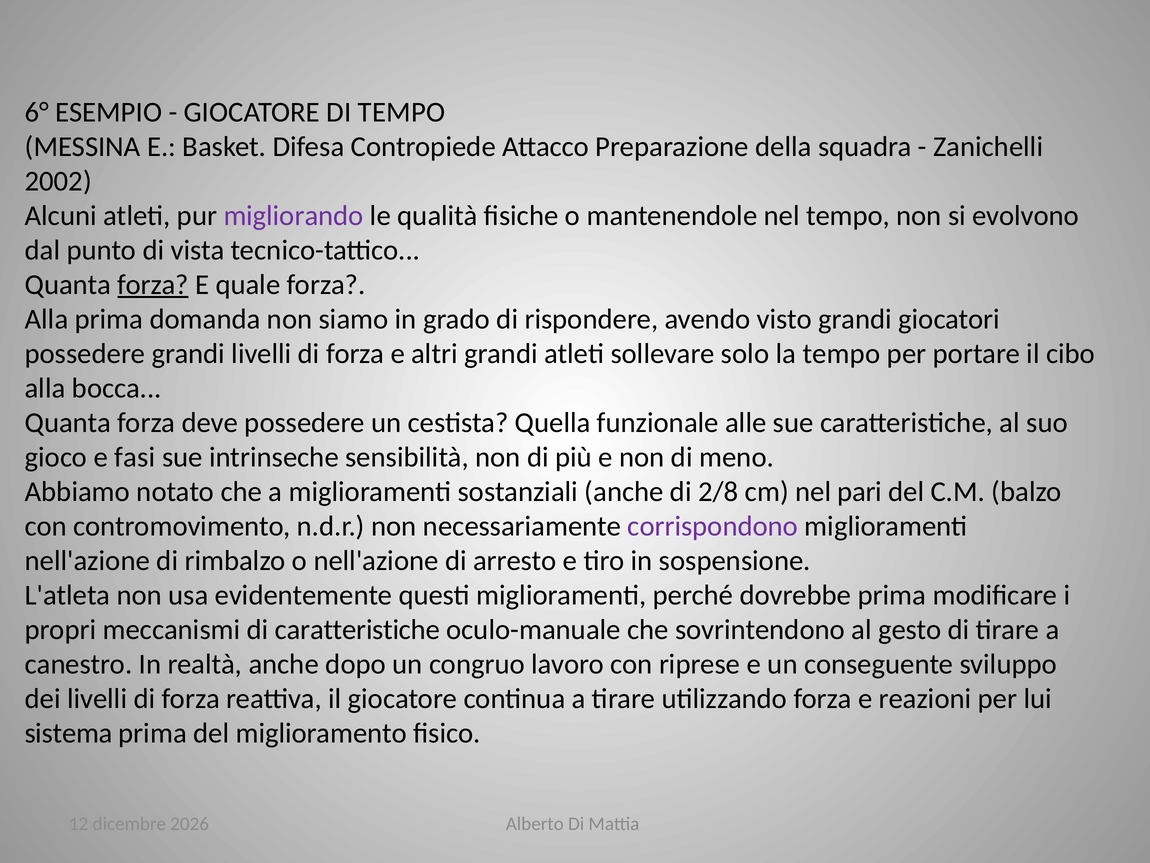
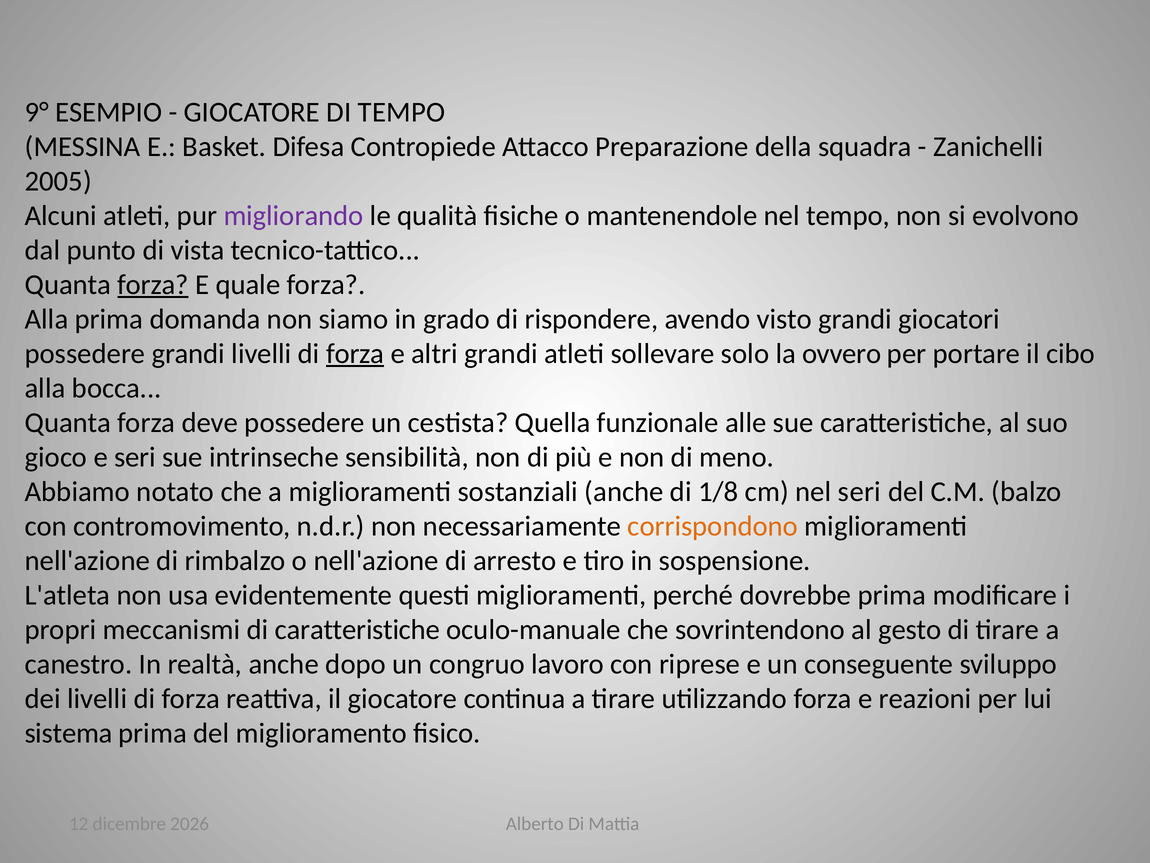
6°: 6° -> 9°
2002: 2002 -> 2005
forza at (355, 353) underline: none -> present
la tempo: tempo -> ovvero
e fasi: fasi -> seri
2/8: 2/8 -> 1/8
nel pari: pari -> seri
corrispondono colour: purple -> orange
